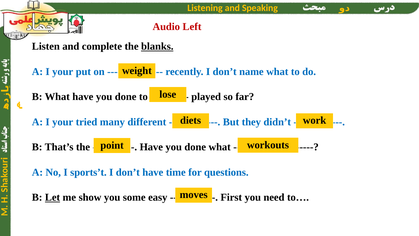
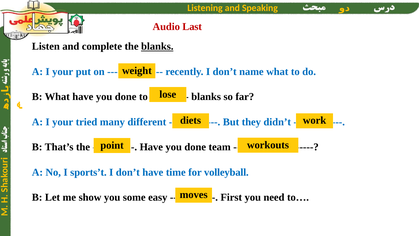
Left: Left -> Last
played at (206, 97): played -> blanks
done what: what -> team
questions: questions -> volleyball
Let underline: present -> none
